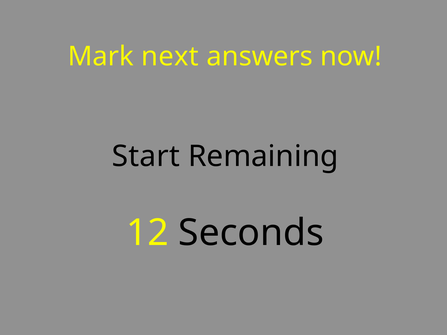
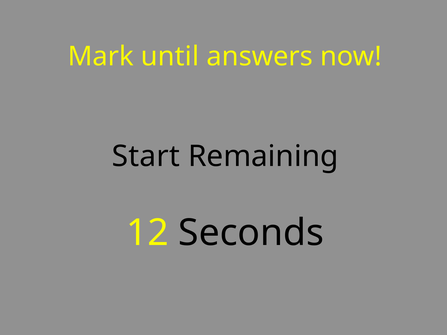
next: next -> until
